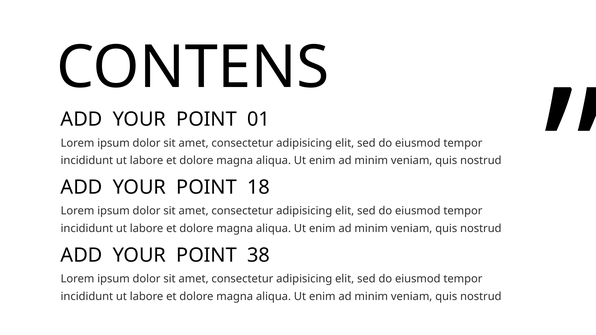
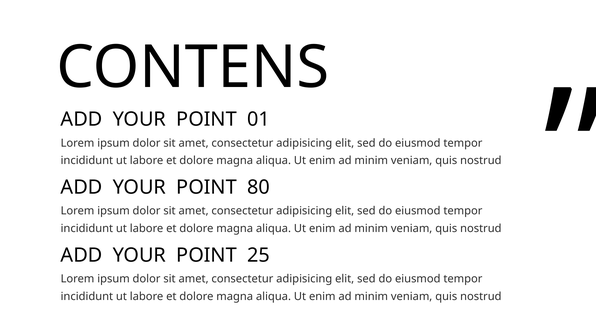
18: 18 -> 80
38: 38 -> 25
